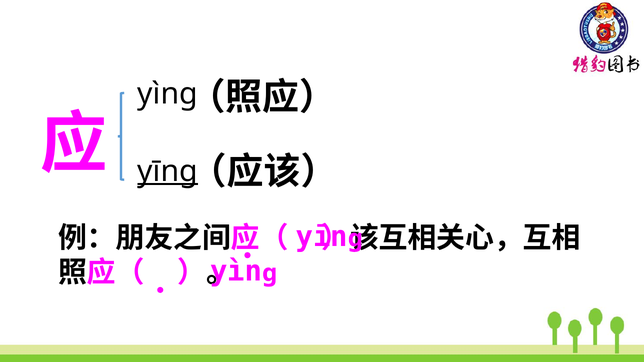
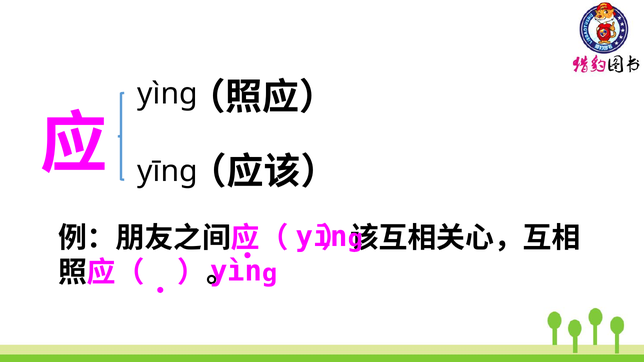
yīng underline: present -> none
